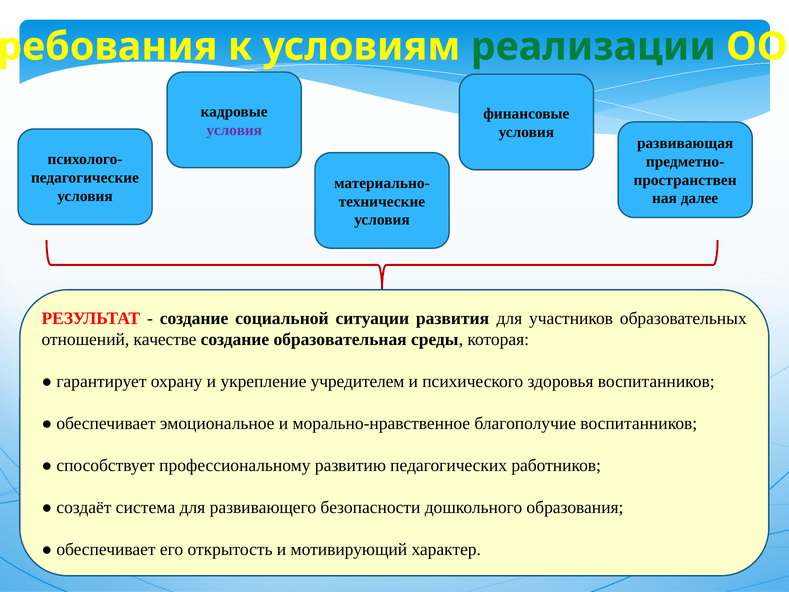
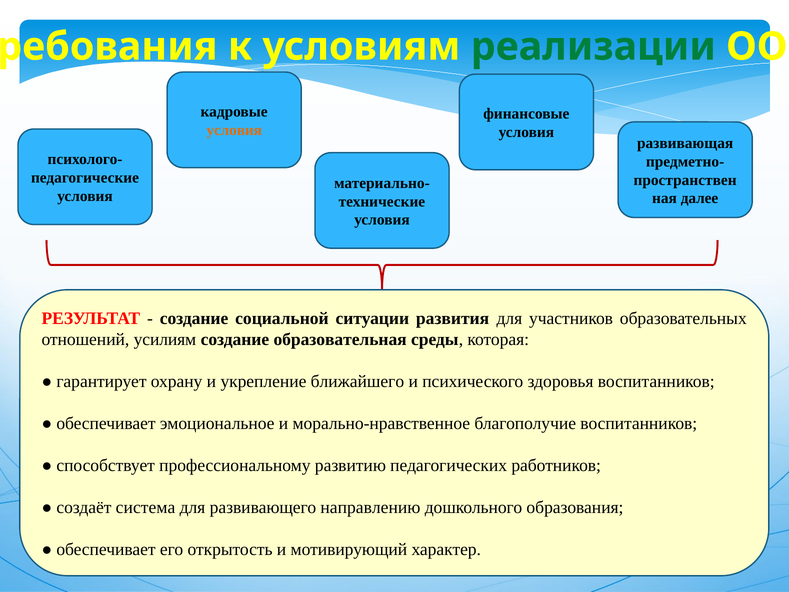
условия at (234, 130) colour: purple -> orange
качестве: качестве -> усилиям
учредителем: учредителем -> ближайшего
безопасности: безопасности -> направлению
